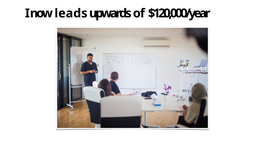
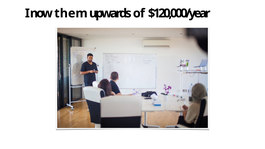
leads: leads -> them
